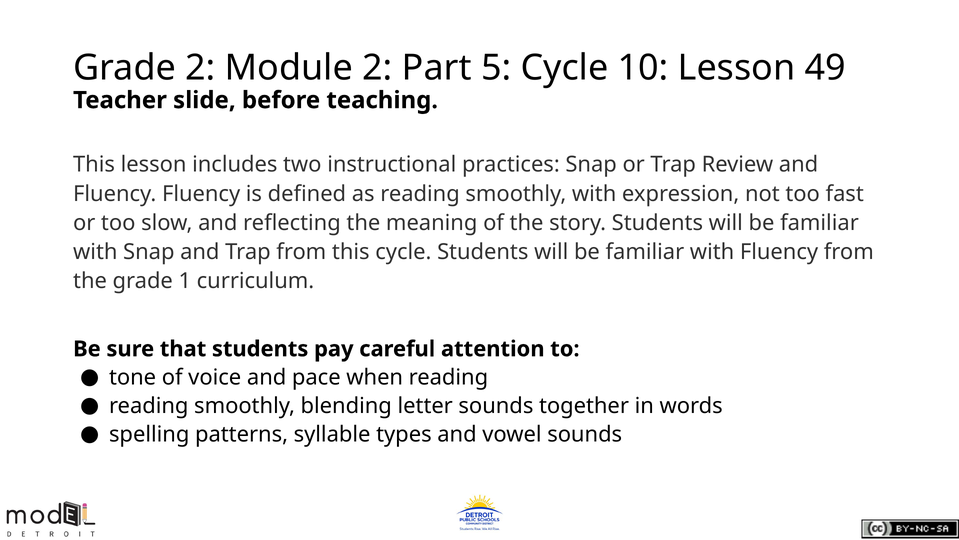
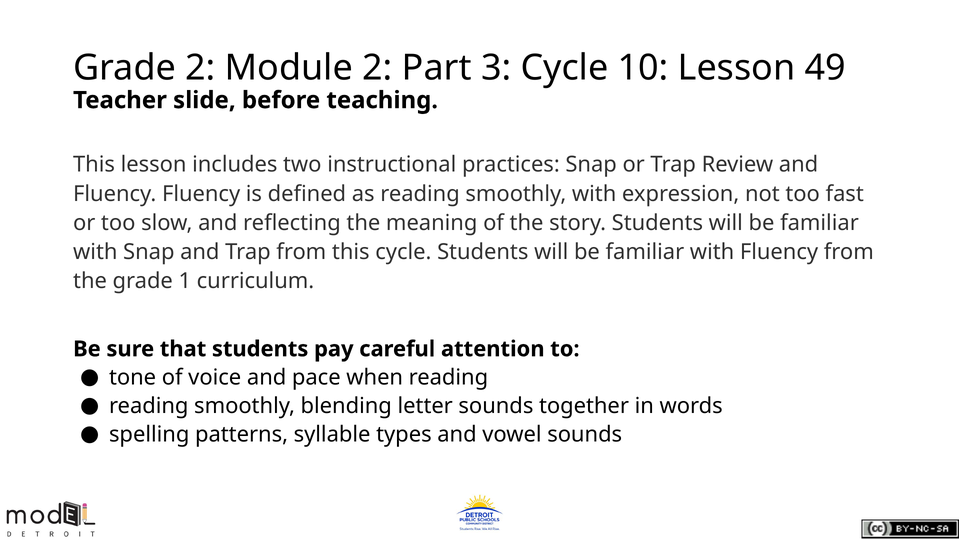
5: 5 -> 3
